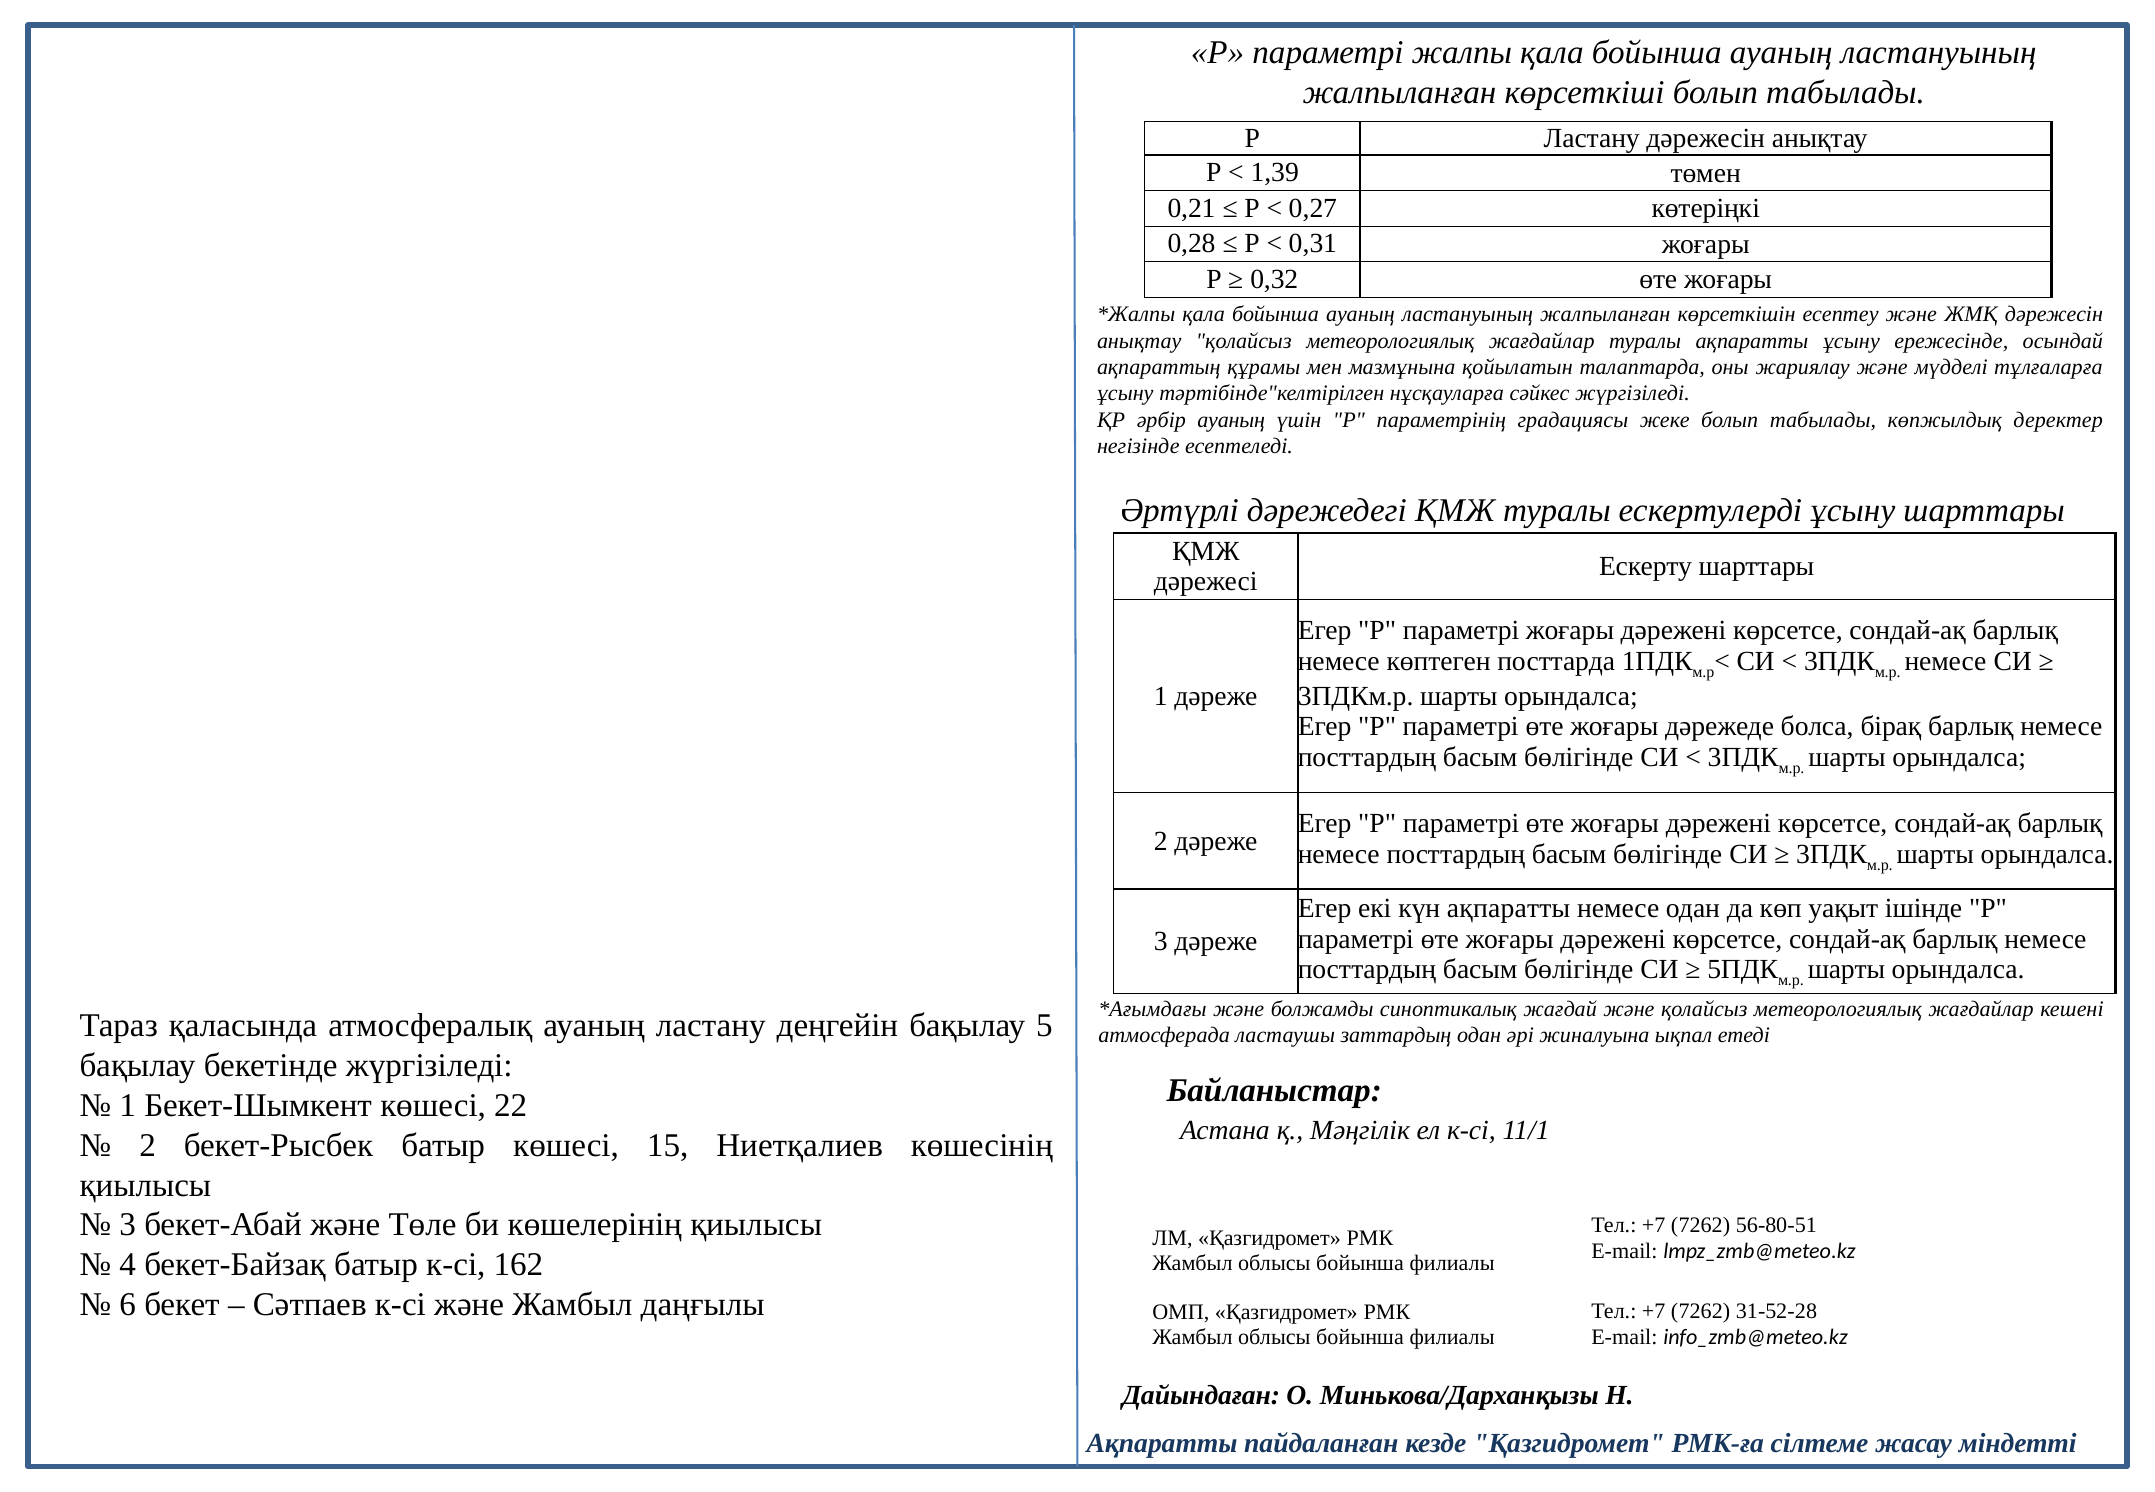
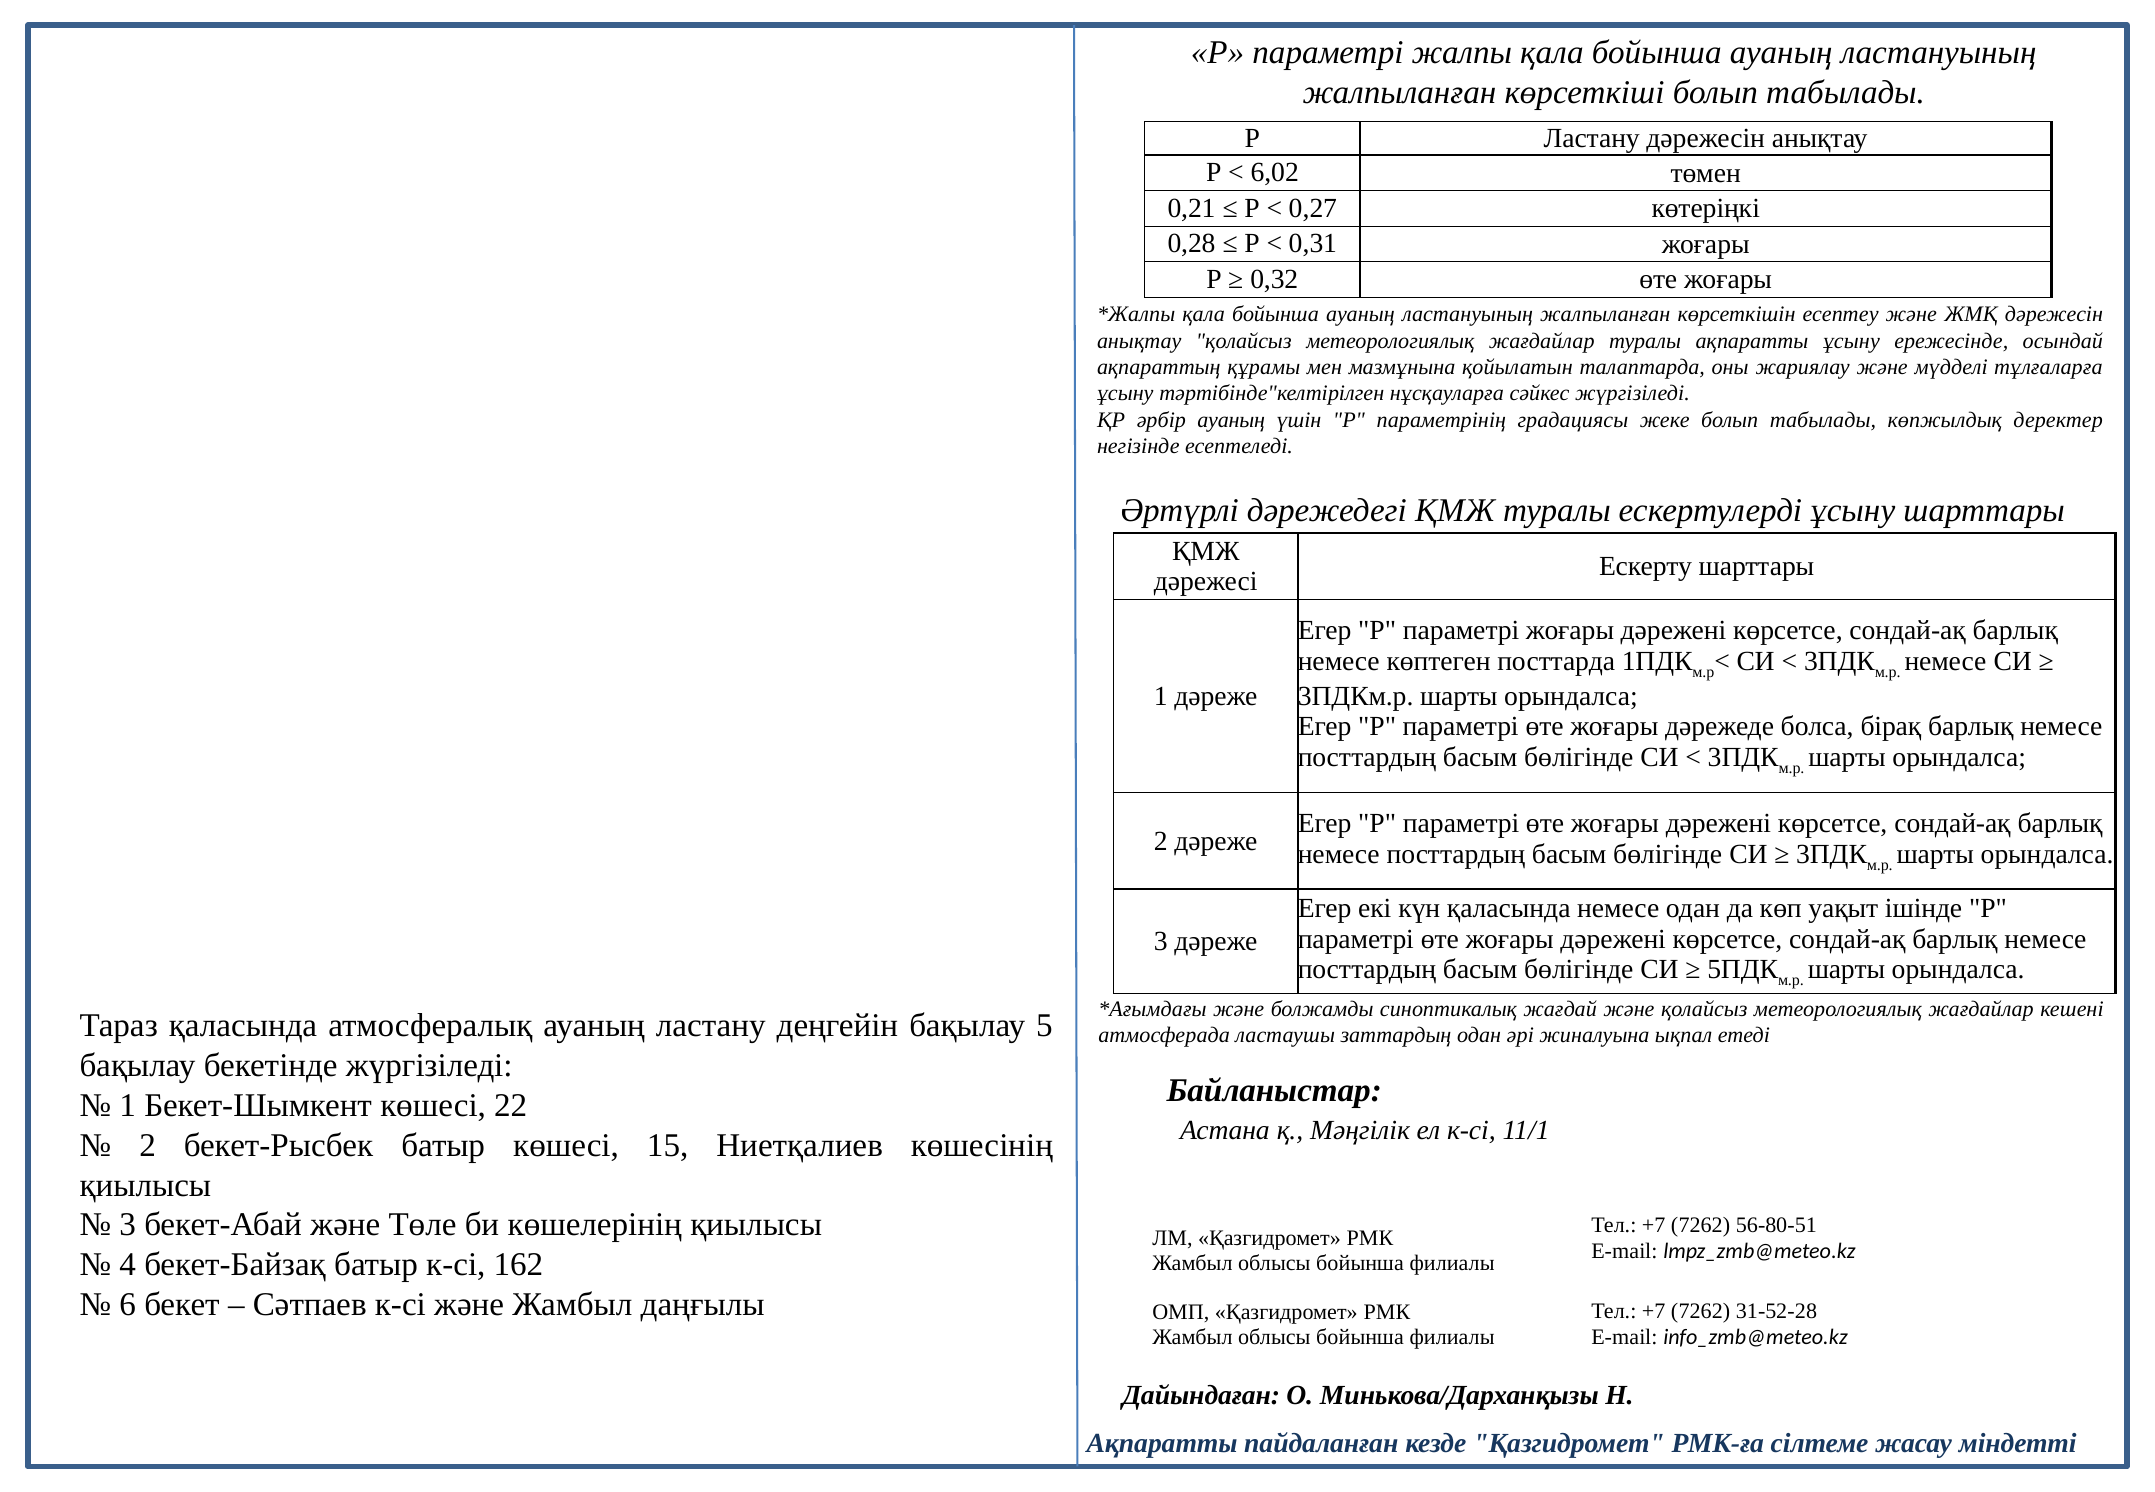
1,39: 1,39 -> 6,02
күн ақпаратты: ақпаратты -> қаласында
